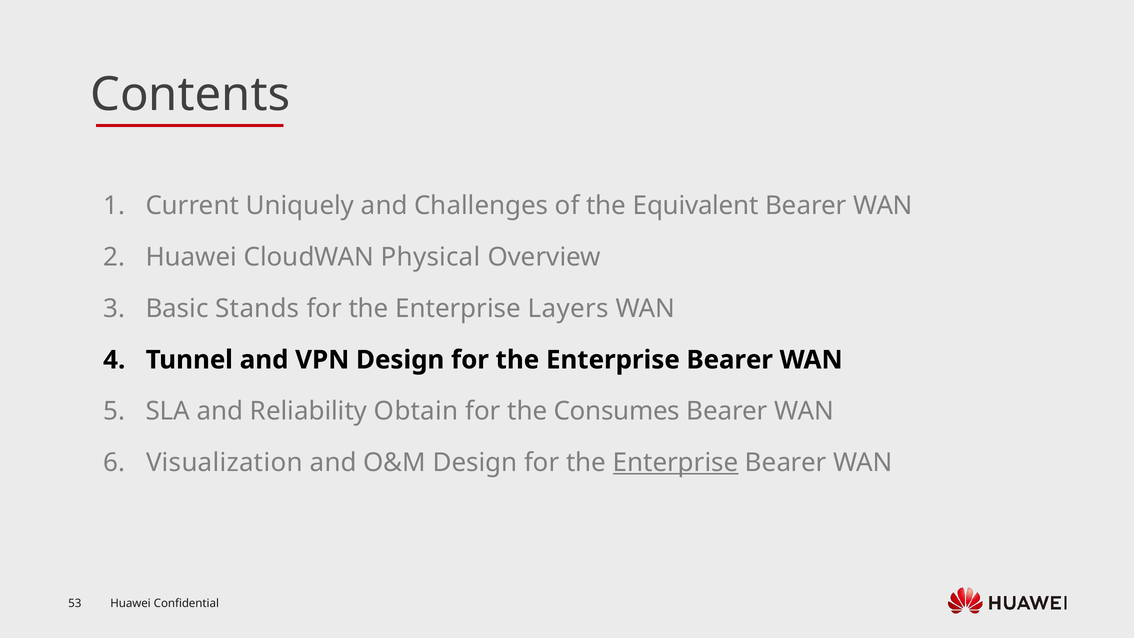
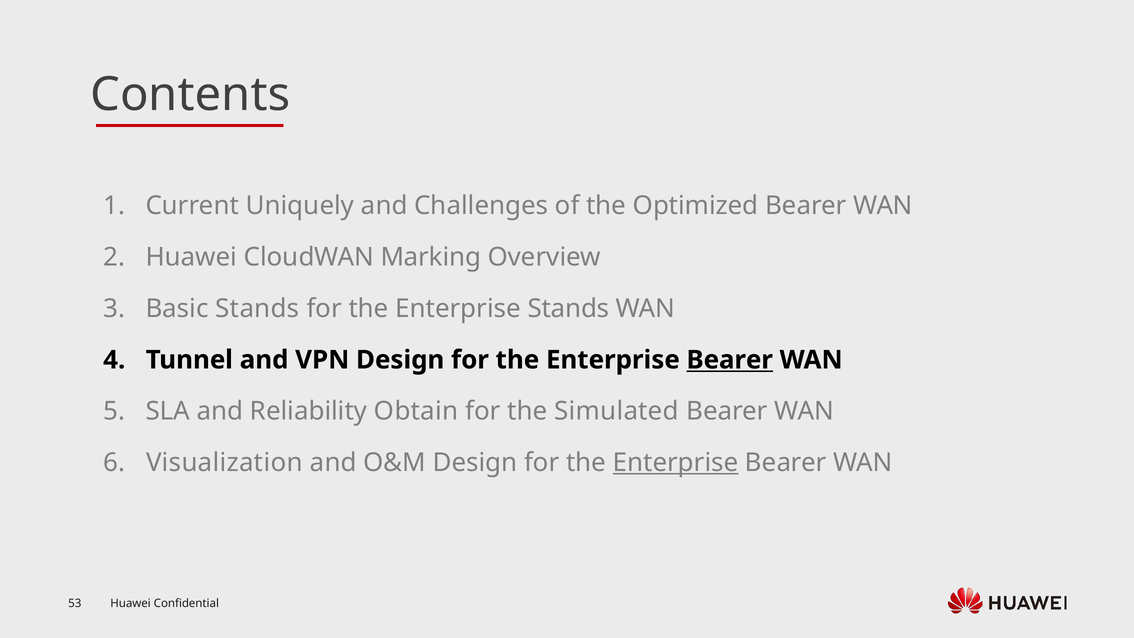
Equivalent: Equivalent -> Optimized
Physical: Physical -> Marking
Enterprise Layers: Layers -> Stands
Bearer at (730, 360) underline: none -> present
Consumes: Consumes -> Simulated
